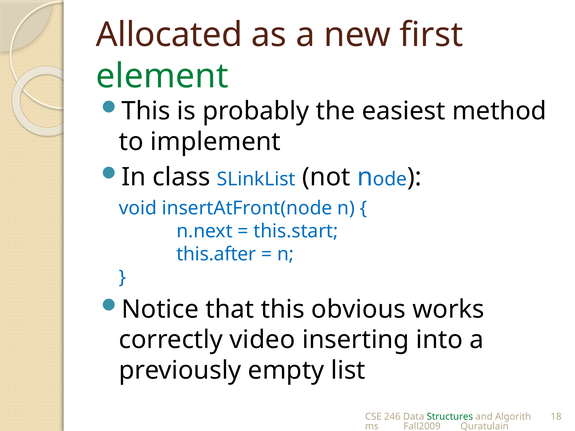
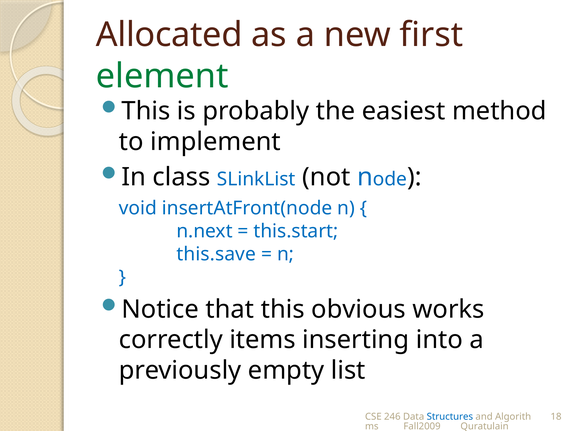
this.after: this.after -> this.save
video: video -> items
Structures colour: green -> blue
